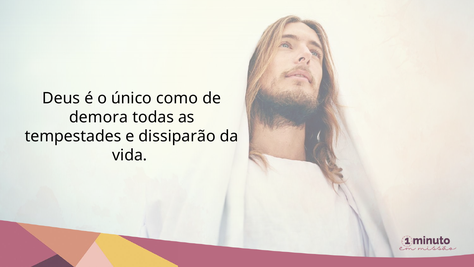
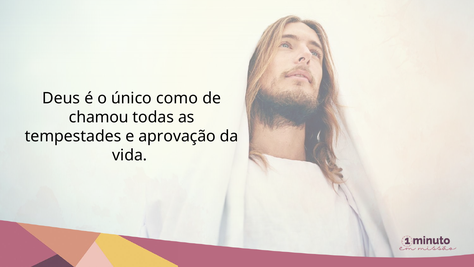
demora: demora -> chamou
dissiparão: dissiparão -> aprovação
